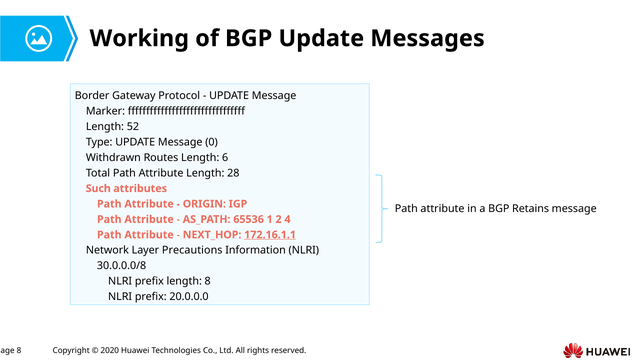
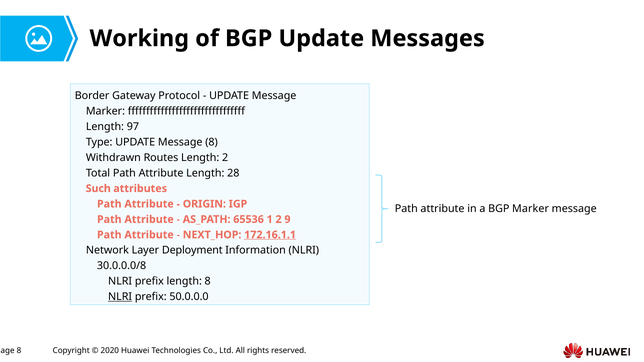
52: 52 -> 97
Message 0: 0 -> 8
Length 6: 6 -> 2
BGP Retains: Retains -> Marker
4: 4 -> 9
Precautions: Precautions -> Deployment
NLRI at (120, 297) underline: none -> present
20.0.0.0: 20.0.0.0 -> 50.0.0.0
